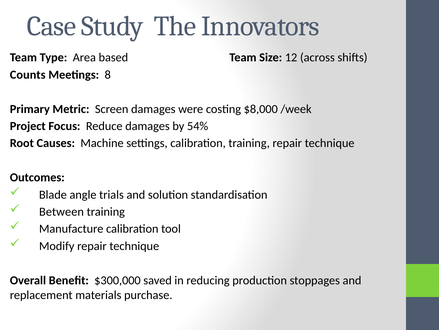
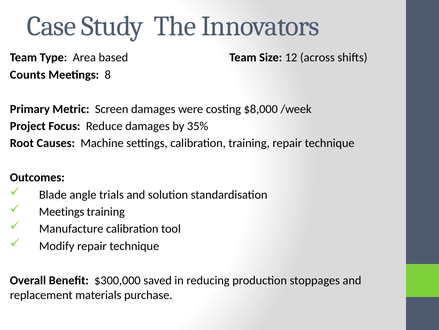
54%: 54% -> 35%
Between at (61, 211): Between -> Meetings
